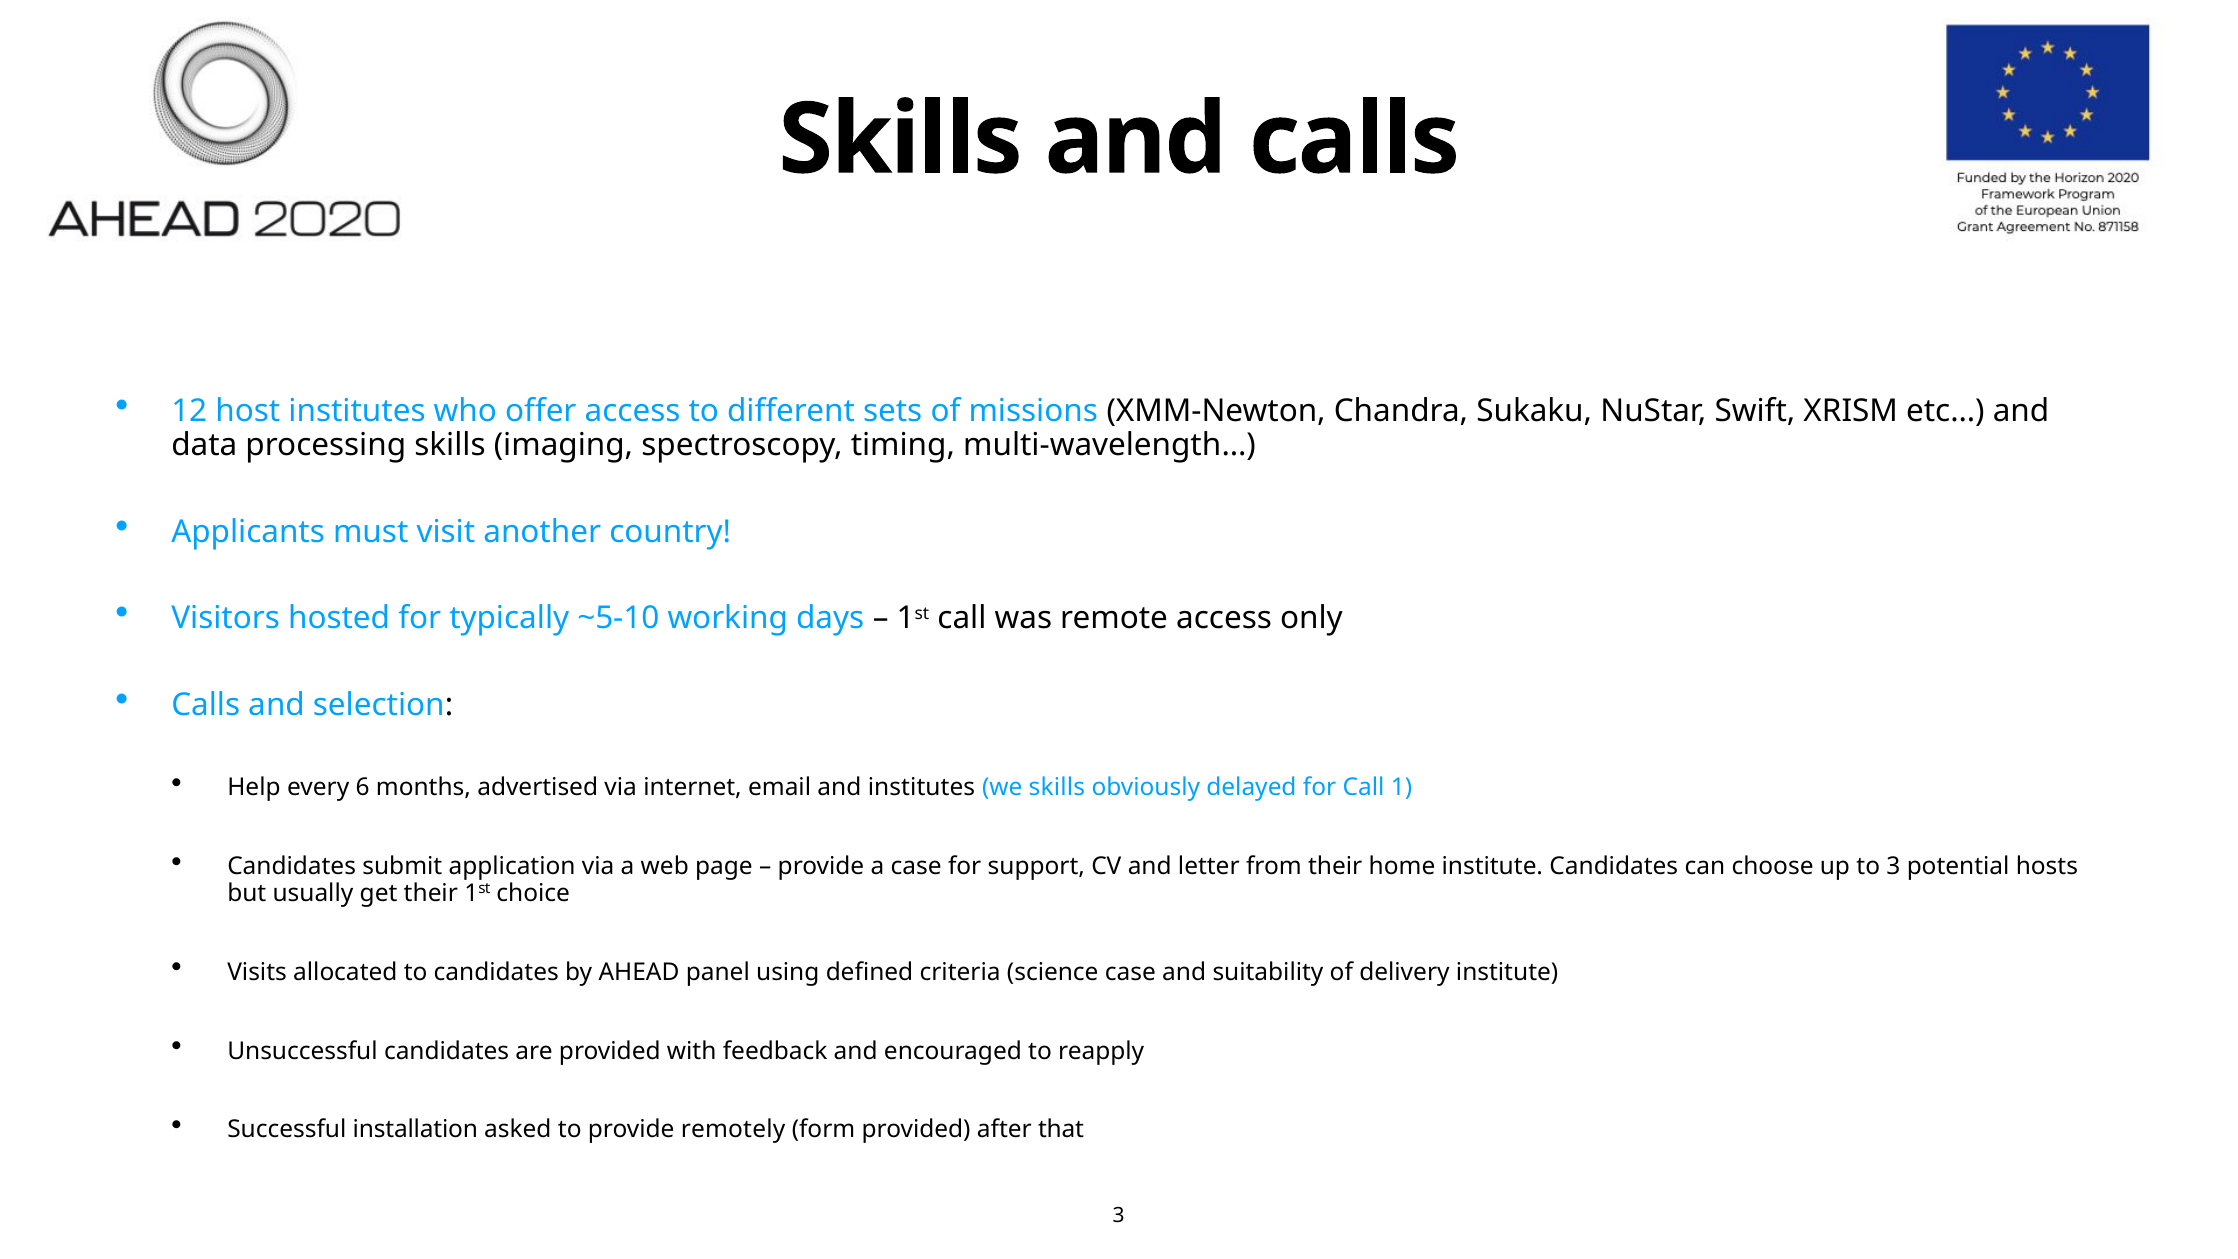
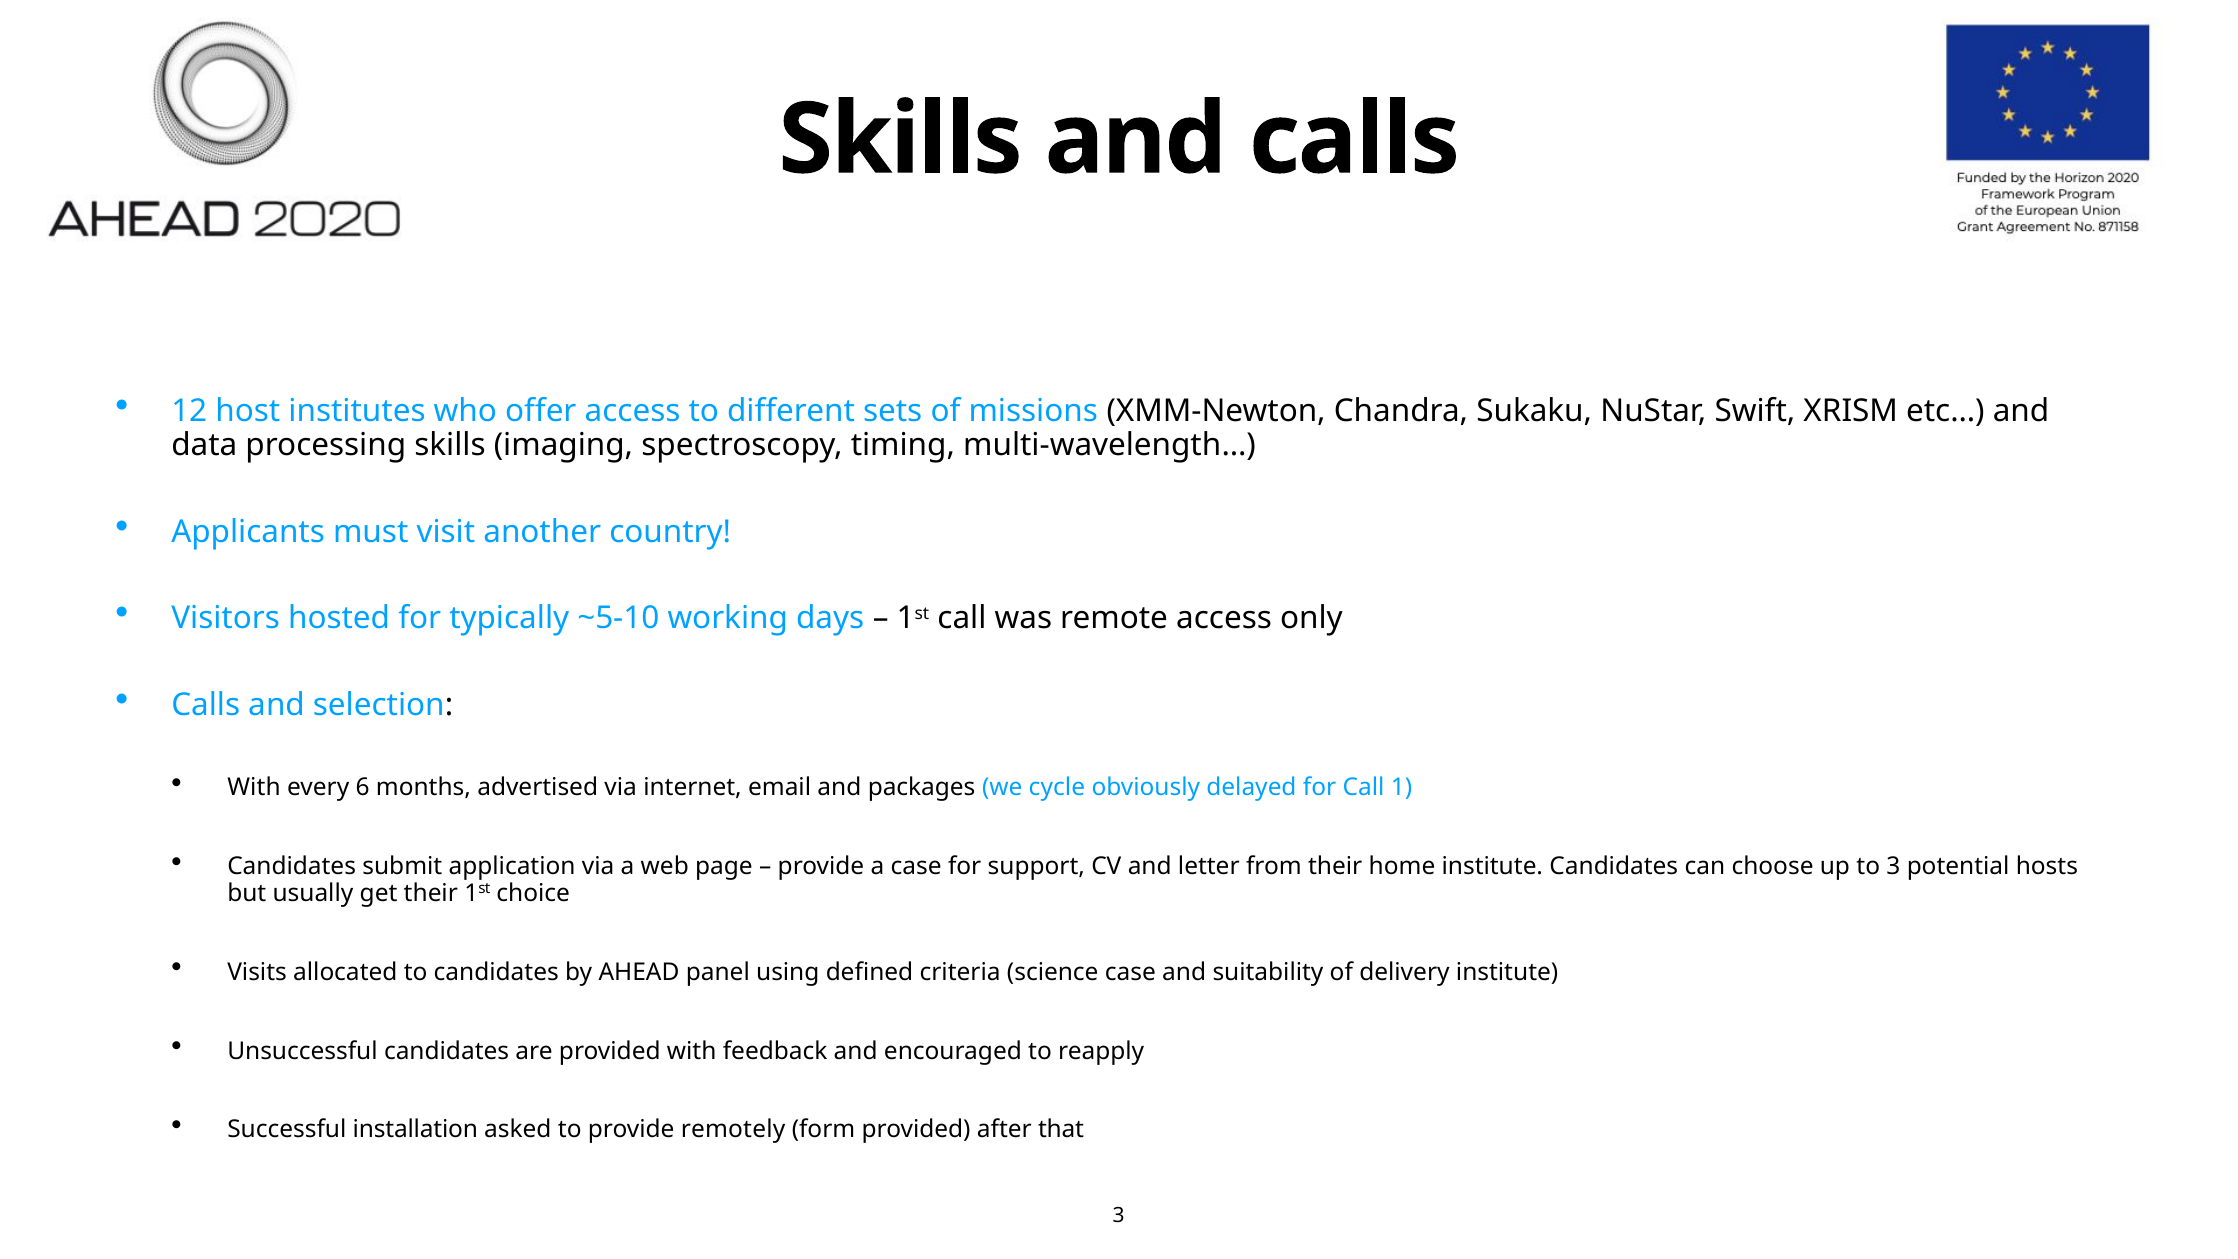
Help at (254, 788): Help -> With
and institutes: institutes -> packages
we skills: skills -> cycle
